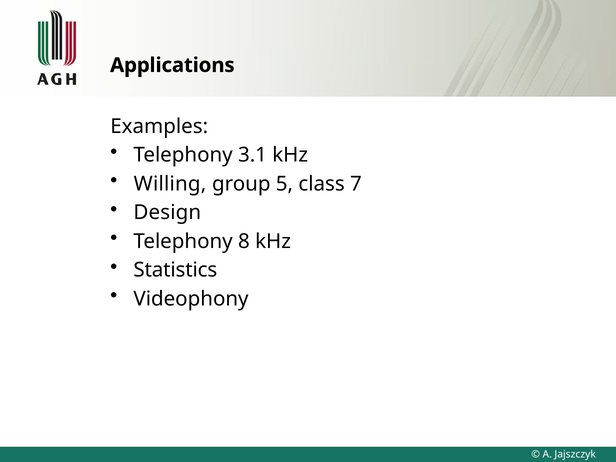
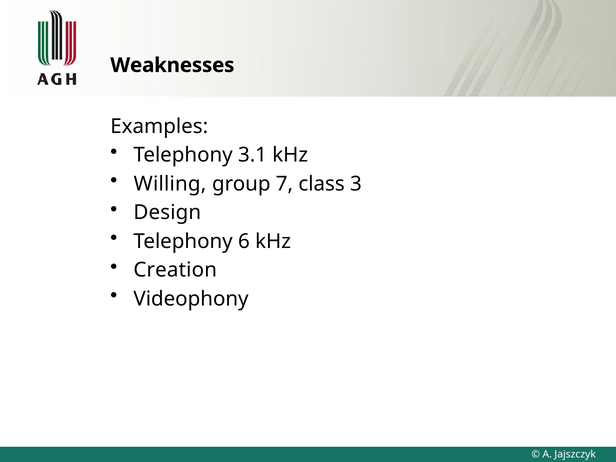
Applications: Applications -> Weaknesses
5: 5 -> 7
7: 7 -> 3
8: 8 -> 6
Statistics: Statistics -> Creation
